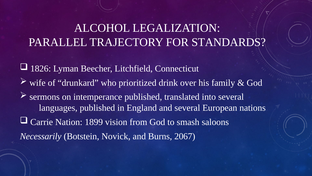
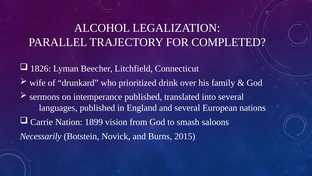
STANDARDS: STANDARDS -> COMPLETED
2067: 2067 -> 2015
